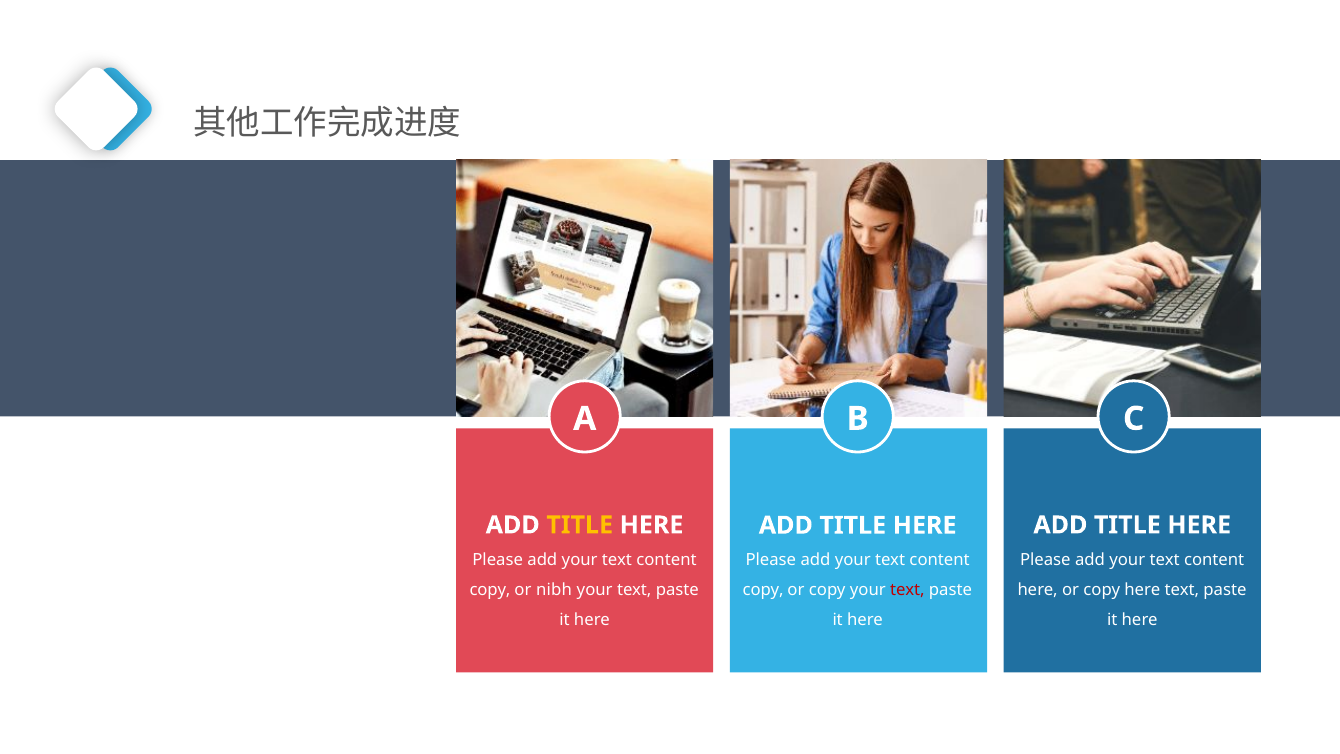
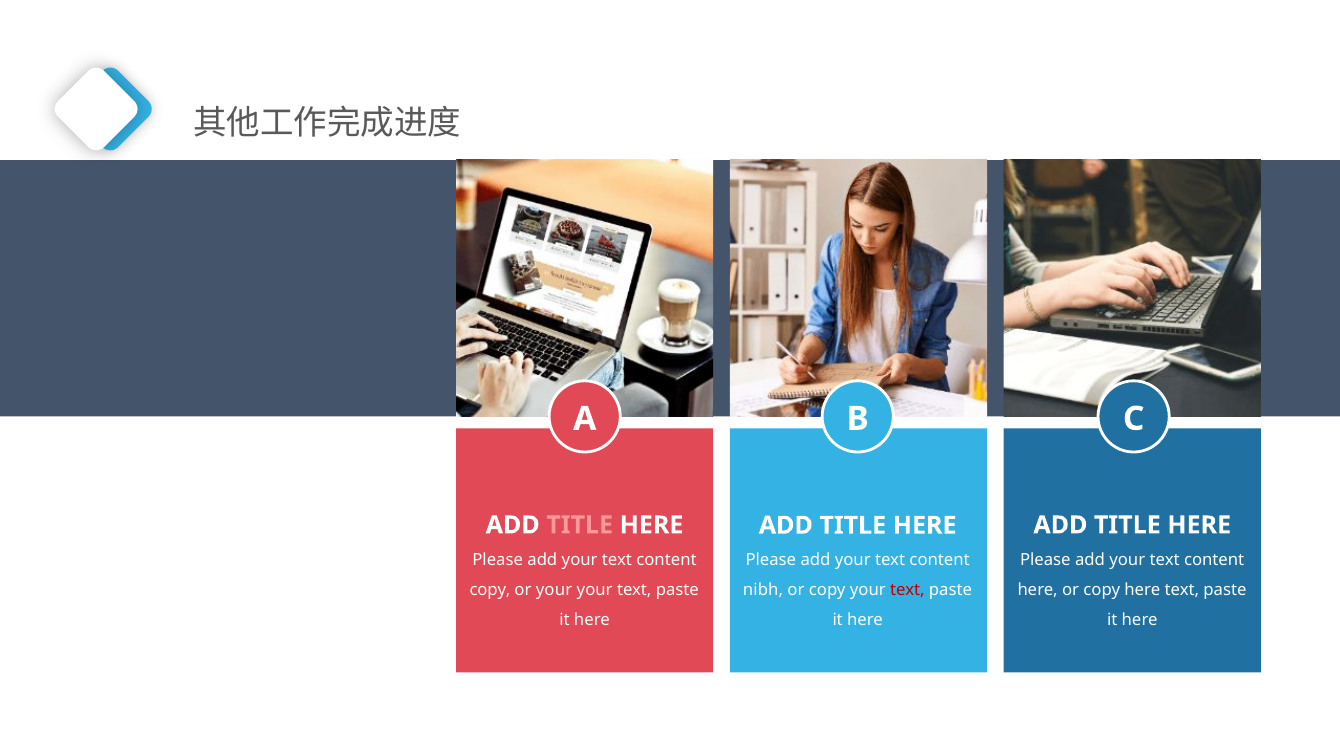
TITLE at (580, 525) colour: yellow -> pink
or nibh: nibh -> your
copy at (763, 590): copy -> nibh
